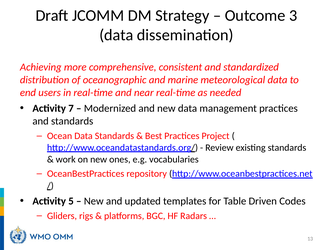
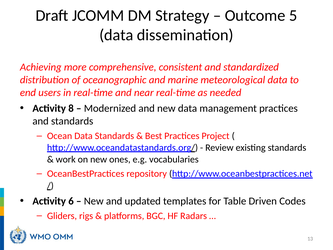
3: 3 -> 5
7: 7 -> 8
5: 5 -> 6
